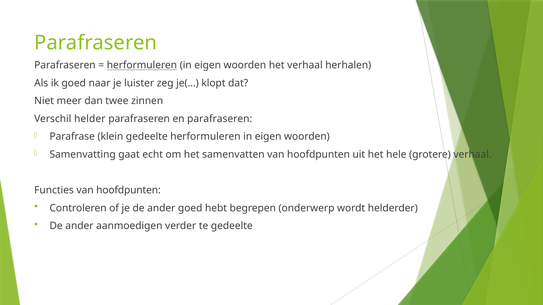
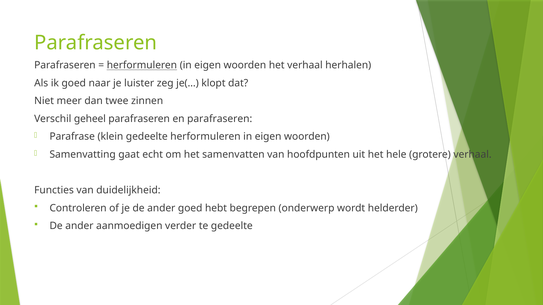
helder: helder -> geheel
Functies van hoofdpunten: hoofdpunten -> duidelijkheid
